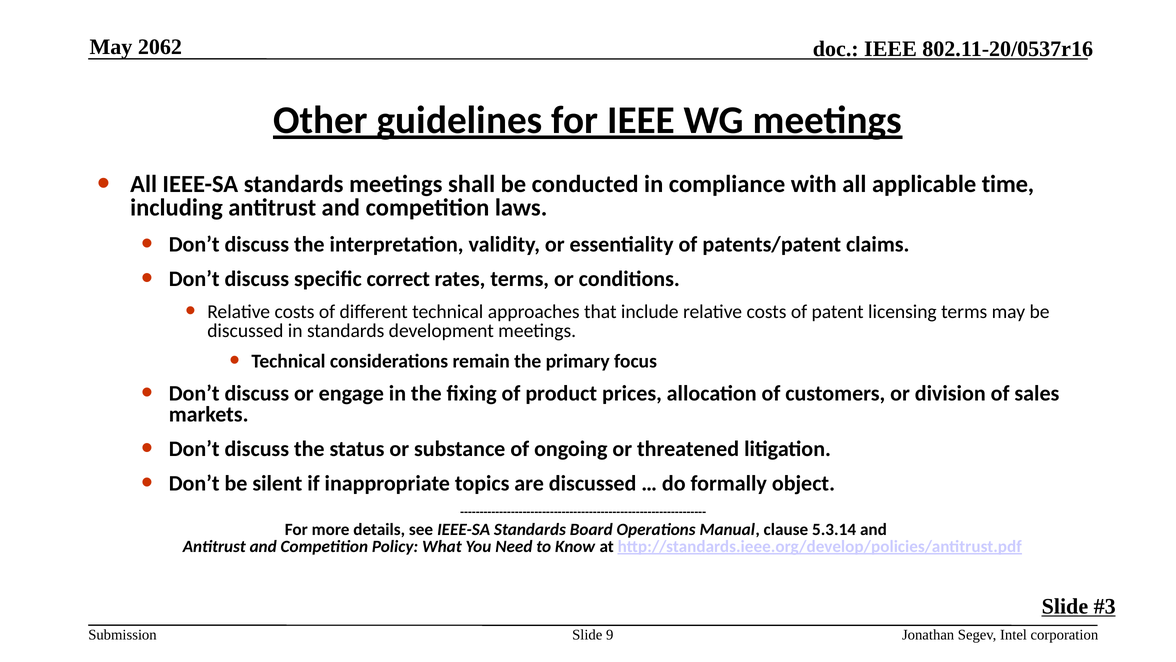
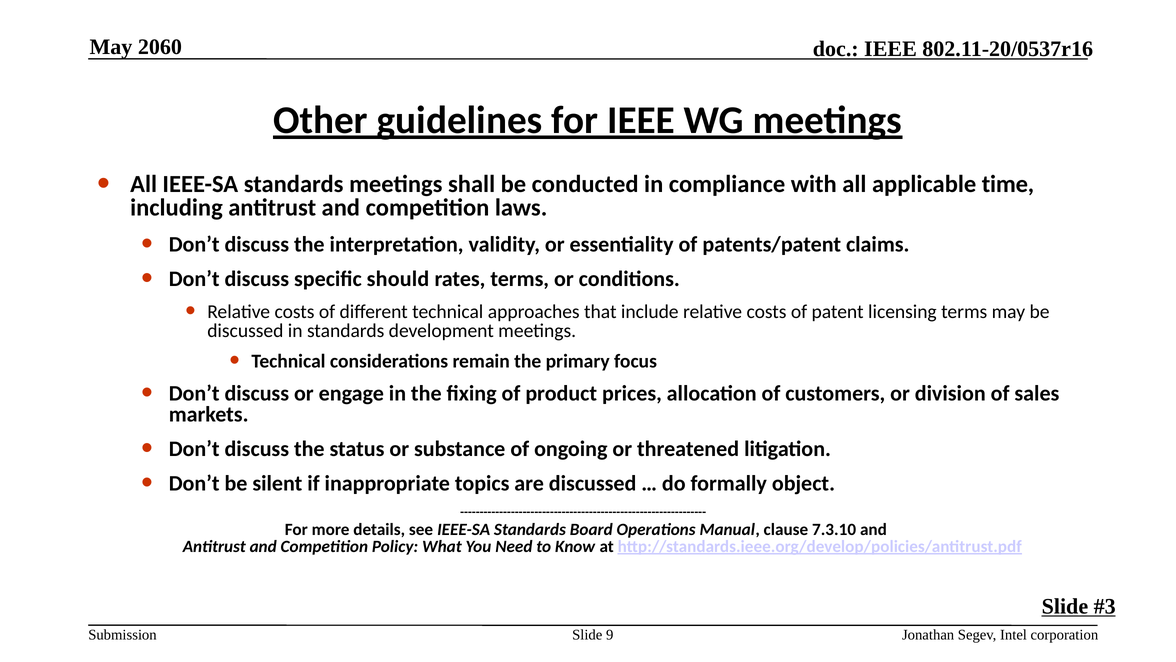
2062: 2062 -> 2060
correct: correct -> should
5.3.14: 5.3.14 -> 7.3.10
